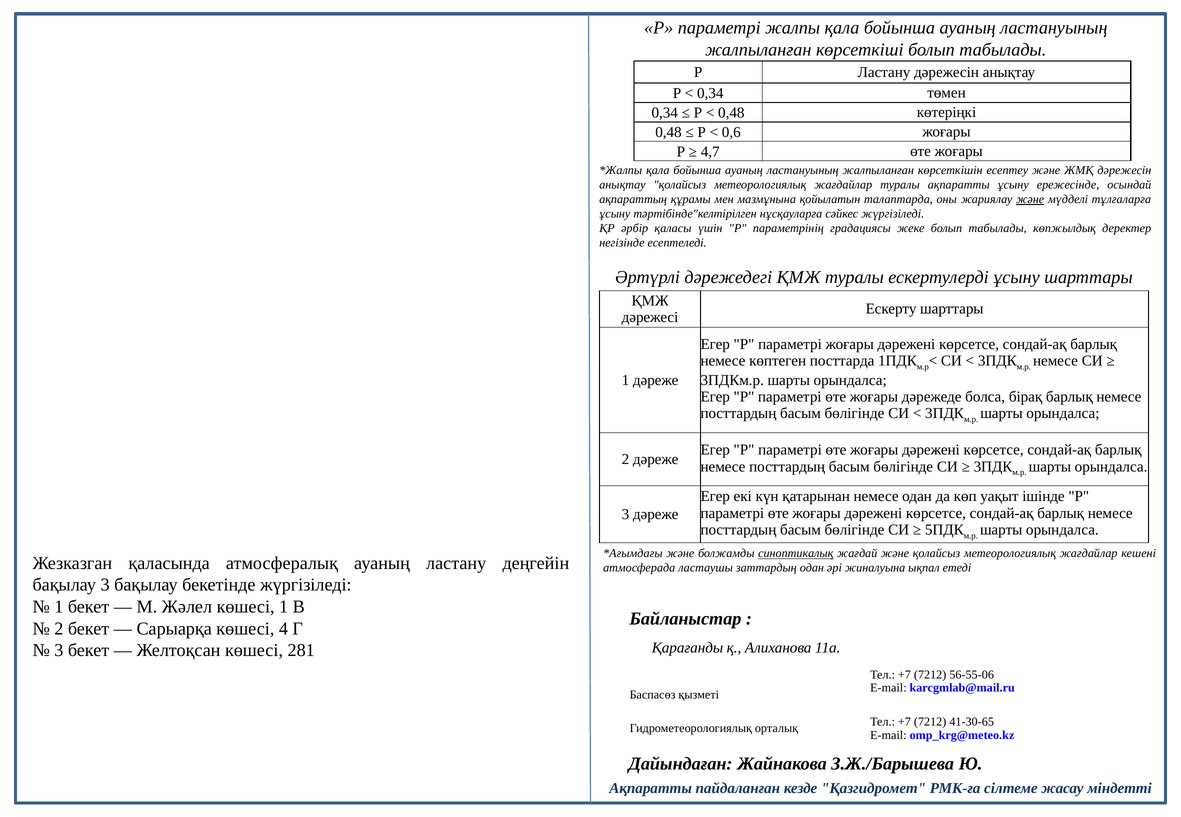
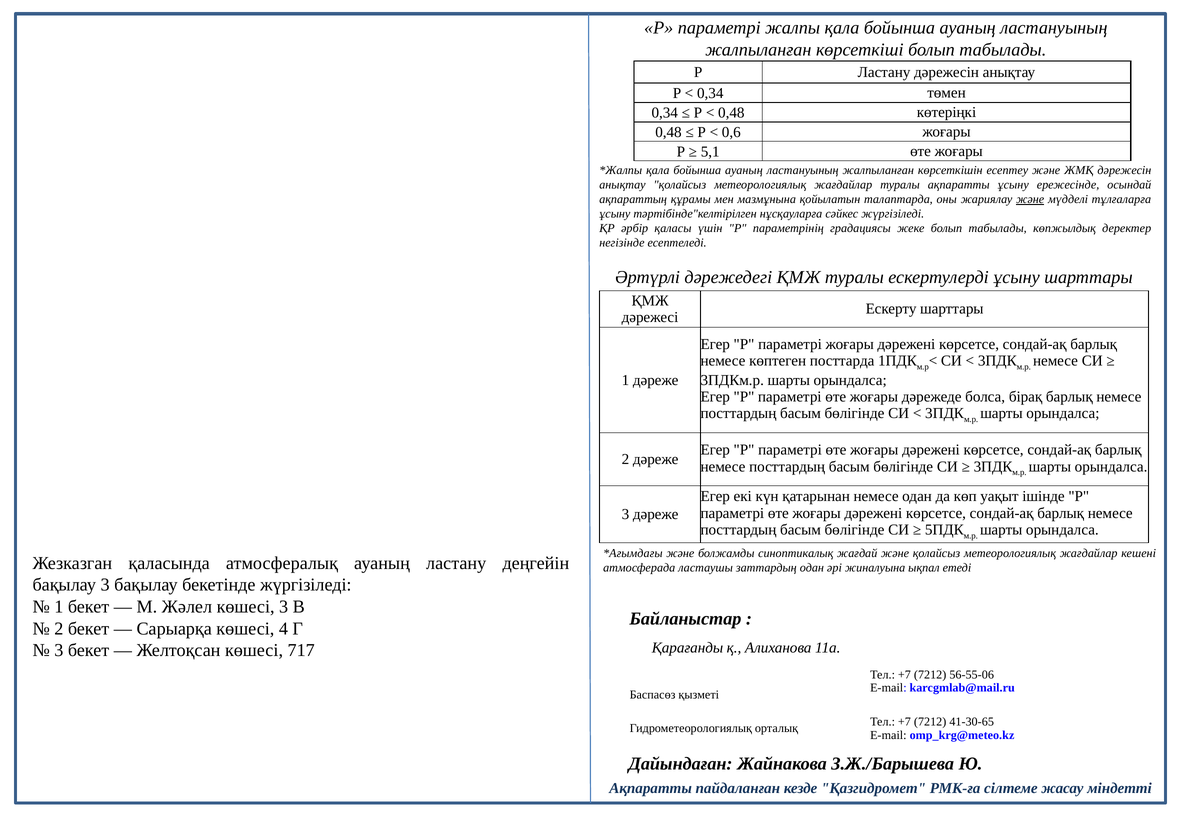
4,7: 4,7 -> 5,1
синоптикалық underline: present -> none
көшесі 1: 1 -> 3
281: 281 -> 717
